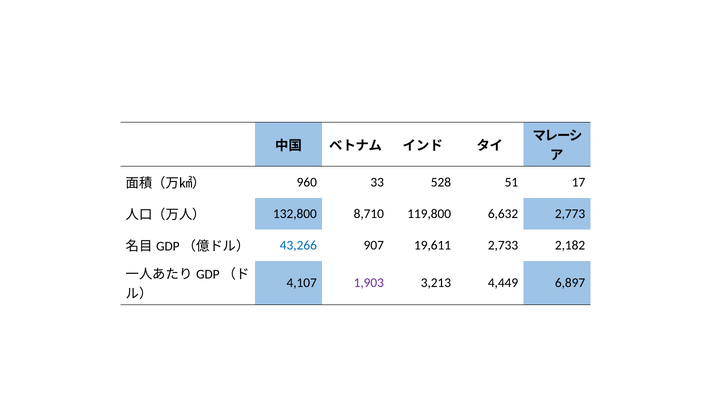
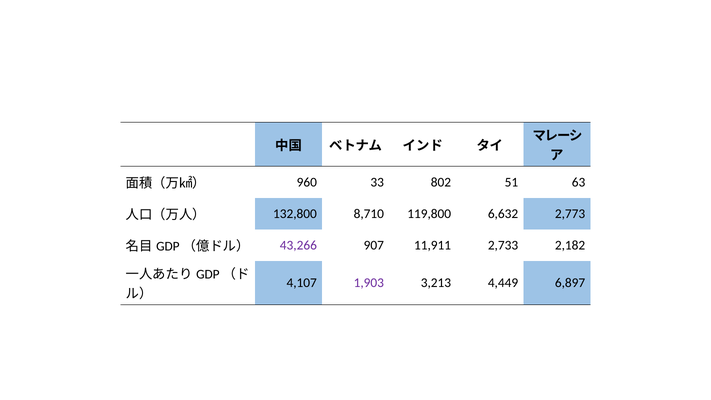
528: 528 -> 802
17: 17 -> 63
43,266 colour: blue -> purple
19,611: 19,611 -> 11,911
